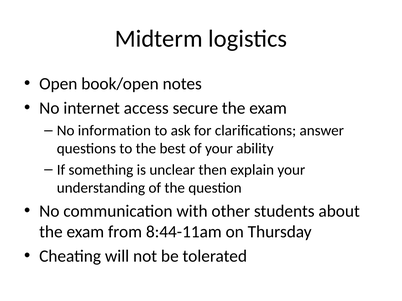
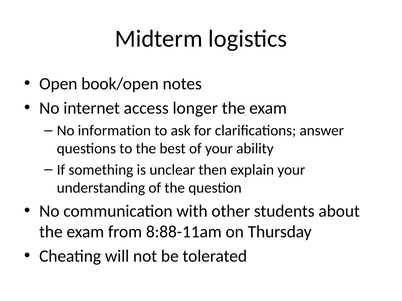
secure: secure -> longer
8:44-11am: 8:44-11am -> 8:88-11am
